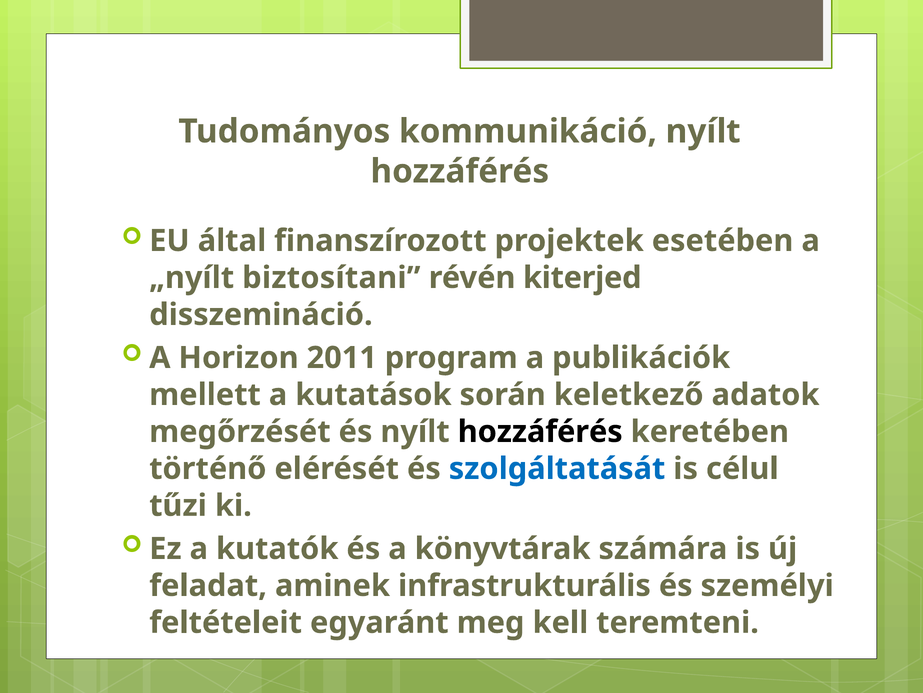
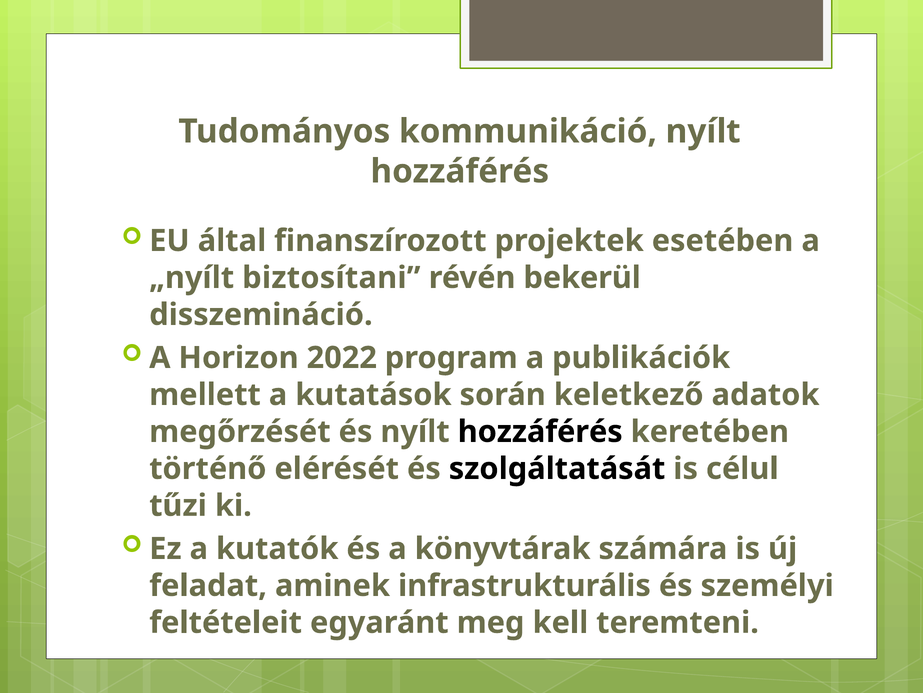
kiterjed: kiterjed -> bekerül
2011: 2011 -> 2022
szolgáltatását colour: blue -> black
